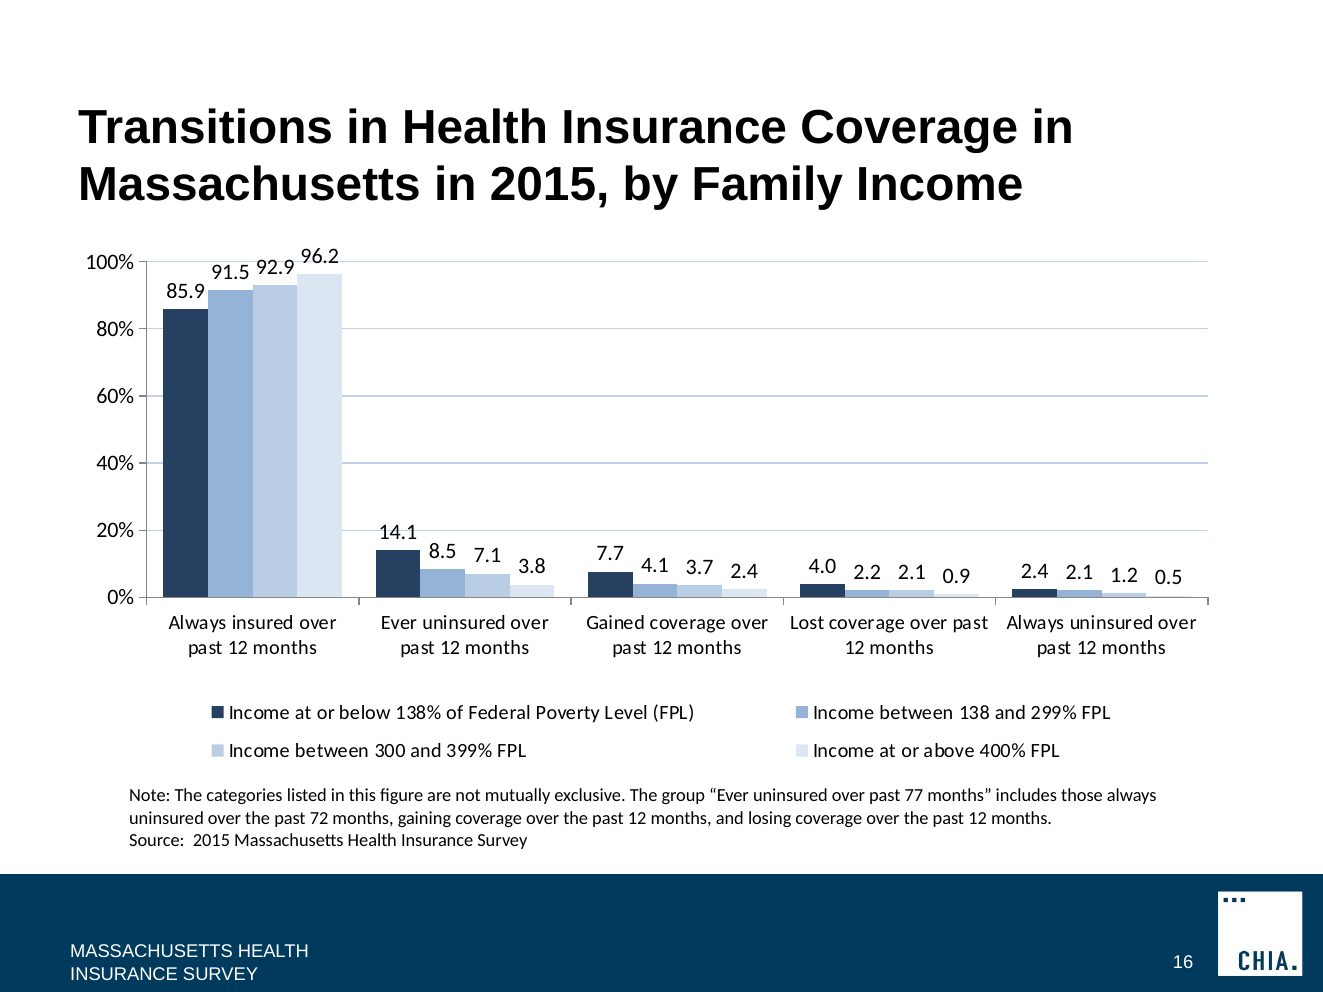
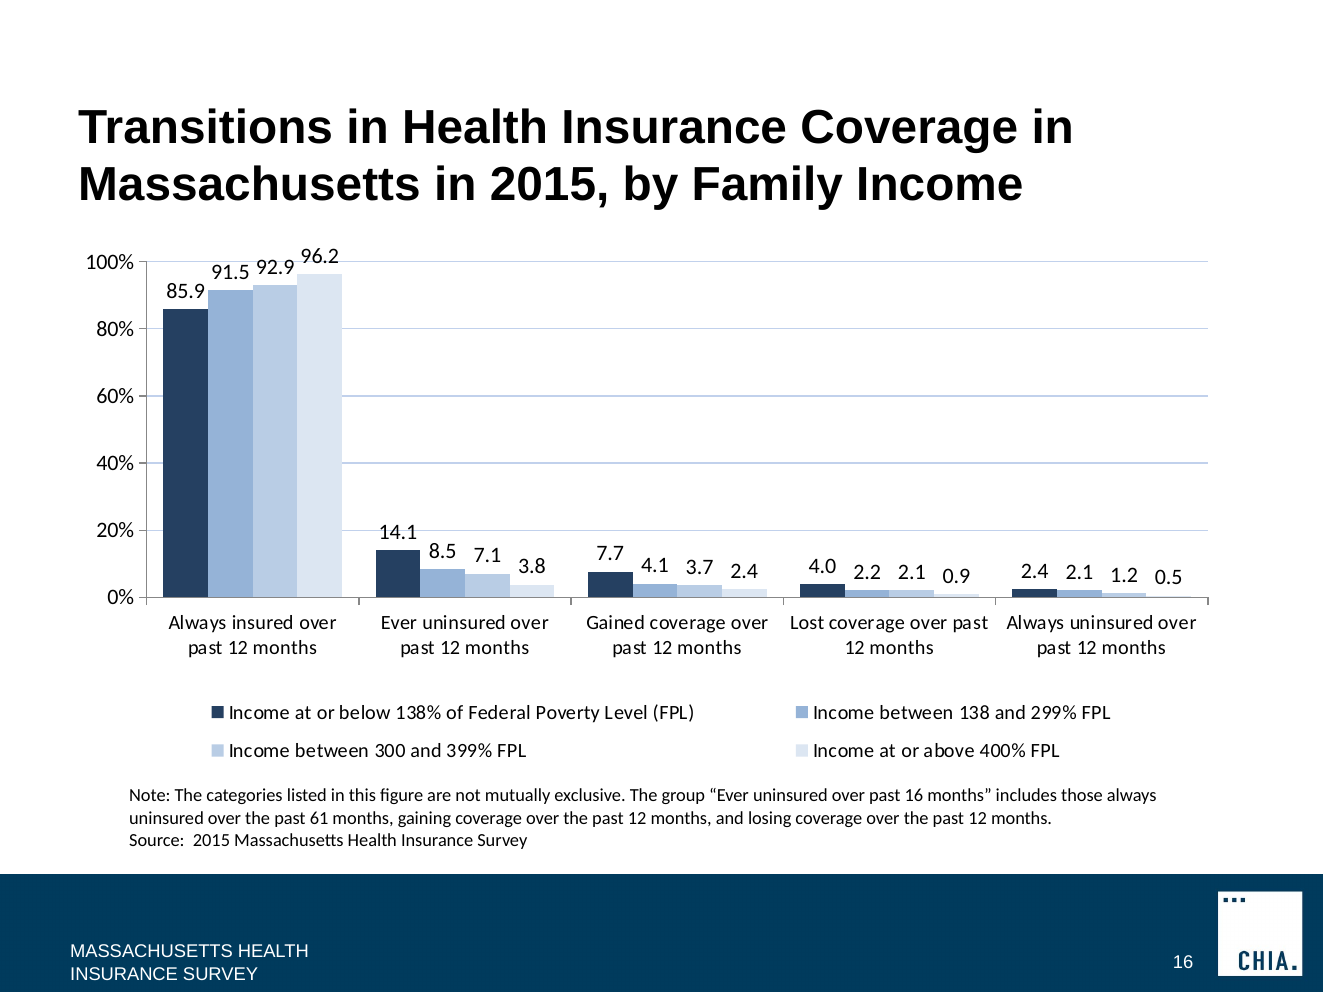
past 77: 77 -> 16
72: 72 -> 61
